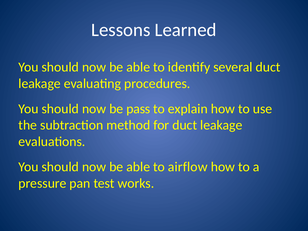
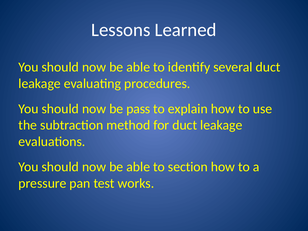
airflow: airflow -> section
